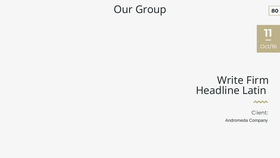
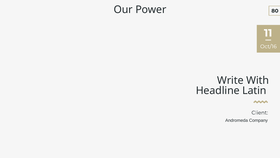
Group: Group -> Power
Firm: Firm -> With
